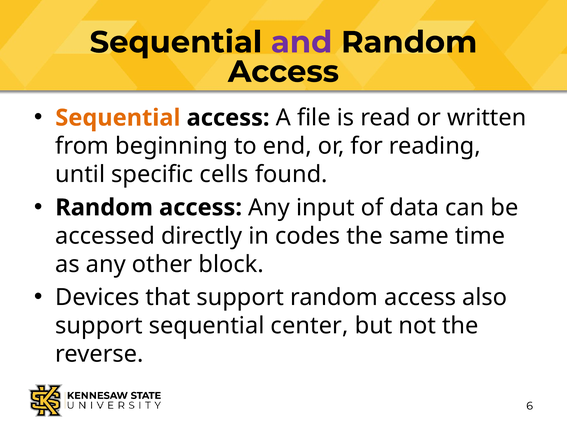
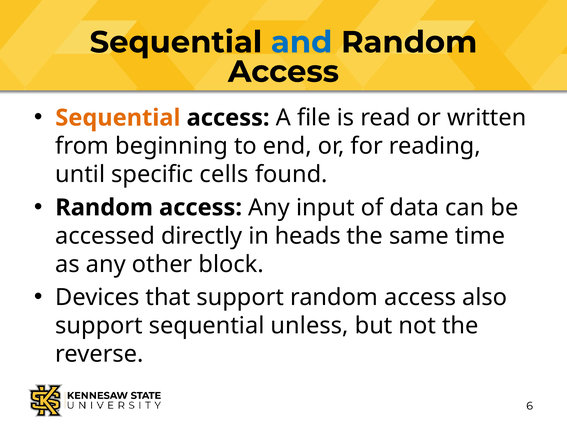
and colour: purple -> blue
codes: codes -> heads
center: center -> unless
